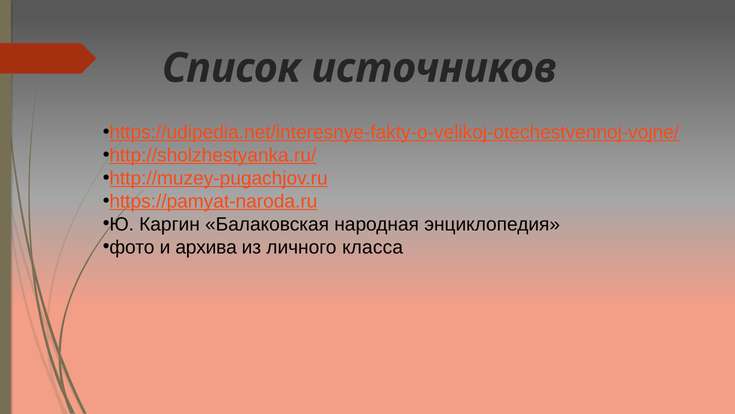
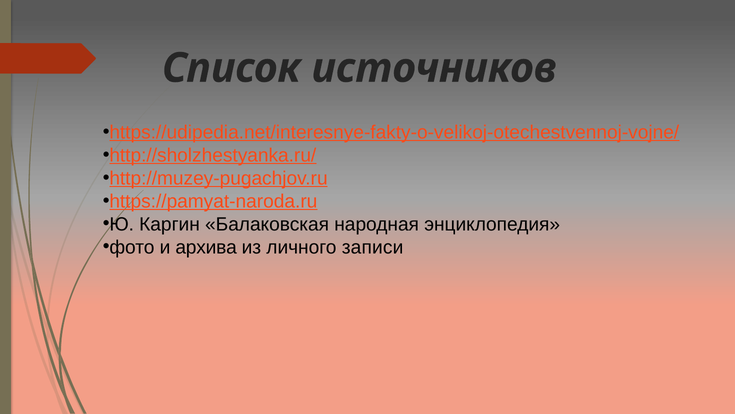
класса: класса -> записи
